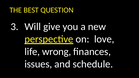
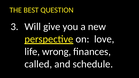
issues: issues -> called
